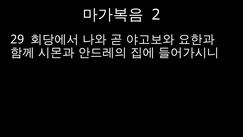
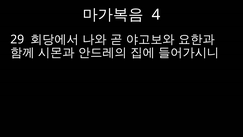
2: 2 -> 4
